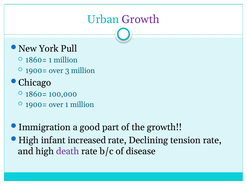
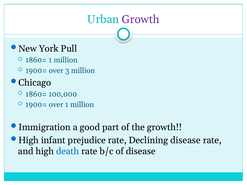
increased: increased -> prejudice
Declining tension: tension -> disease
death colour: purple -> blue
